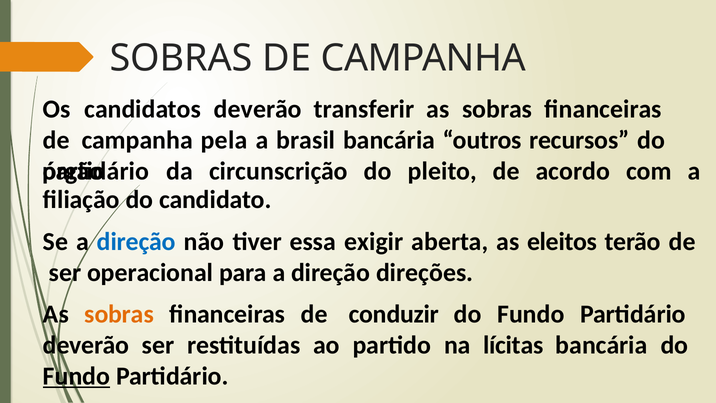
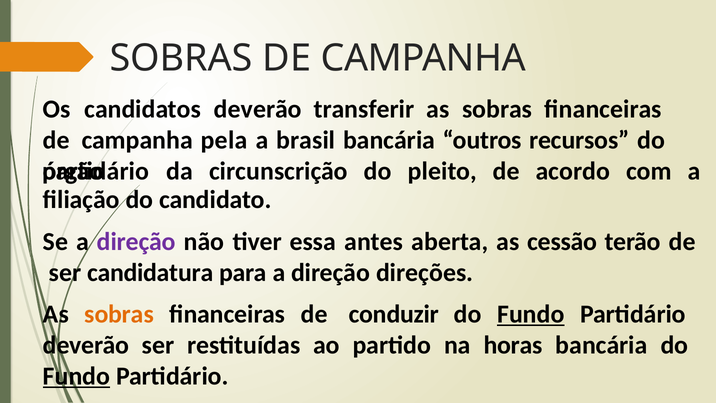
direção at (136, 242) colour: blue -> purple
exigir: exigir -> antes
eleitos: eleitos -> cessão
operacional: operacional -> candidatura
Fundo at (531, 314) underline: none -> present
lícitas: lícitas -> horas
